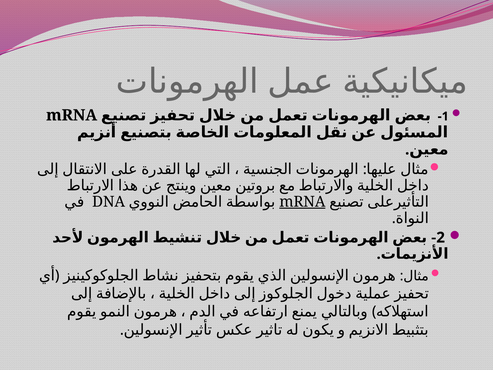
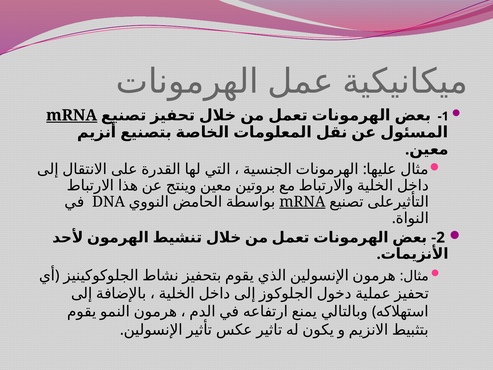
mRNA at (72, 115) underline: none -> present
